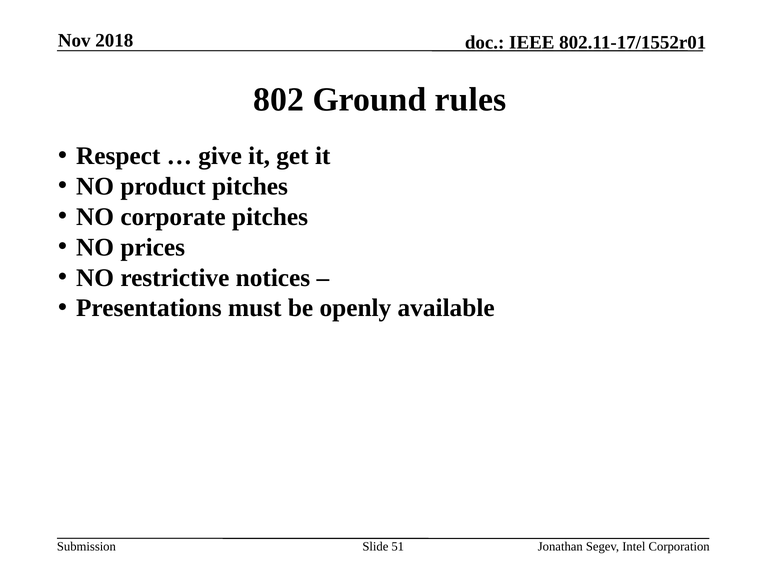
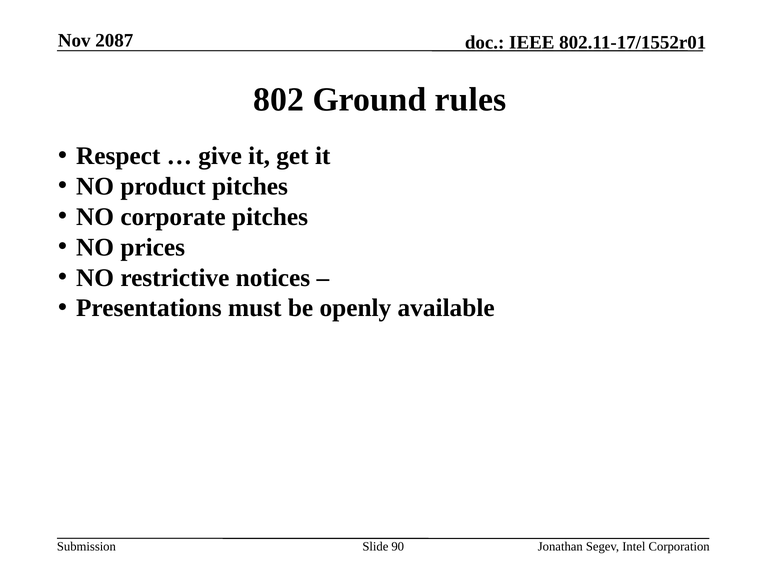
2018: 2018 -> 2087
51: 51 -> 90
